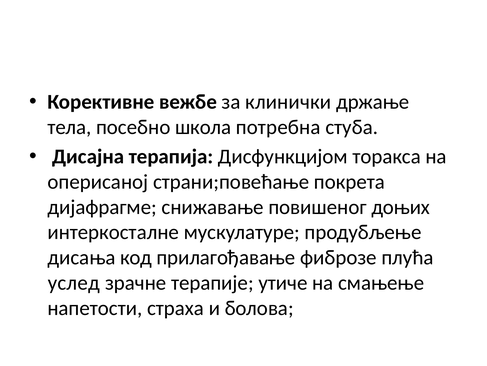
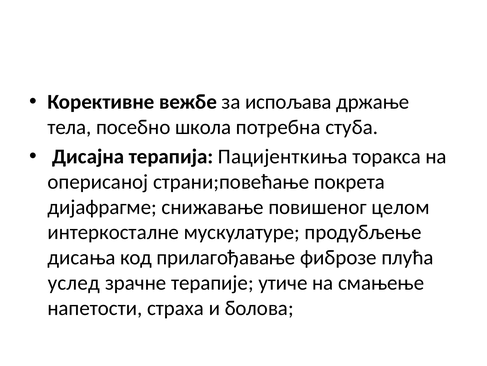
клинички: клинички -> испољава
Дисфункцијом: Дисфункцијом -> Пацијенткиња
доњих: доњих -> целом
